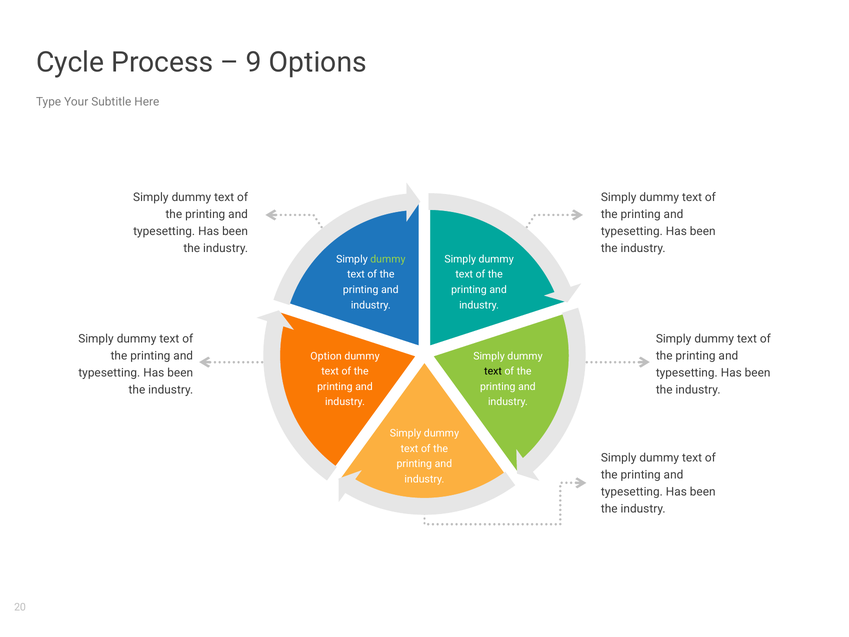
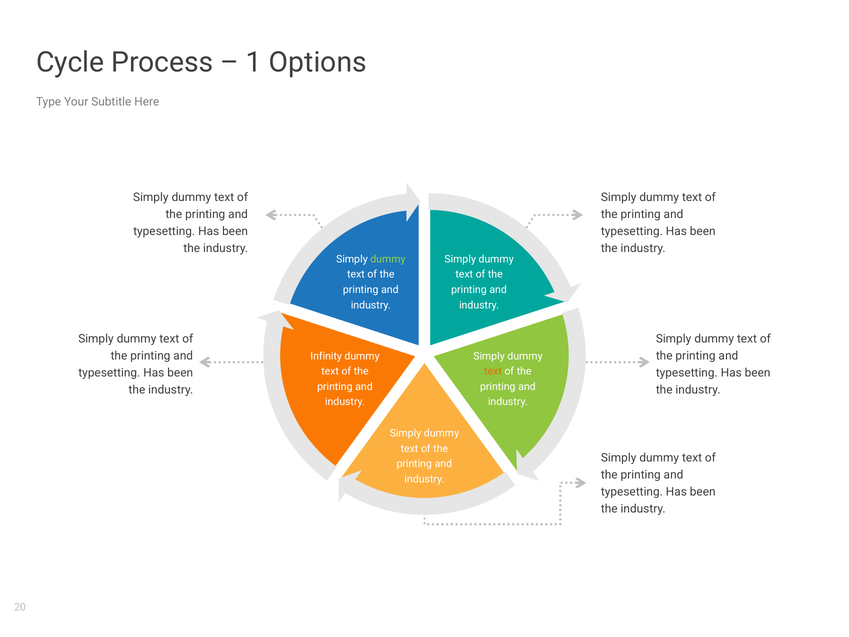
9: 9 -> 1
Option: Option -> Infinity
text at (493, 371) colour: black -> orange
